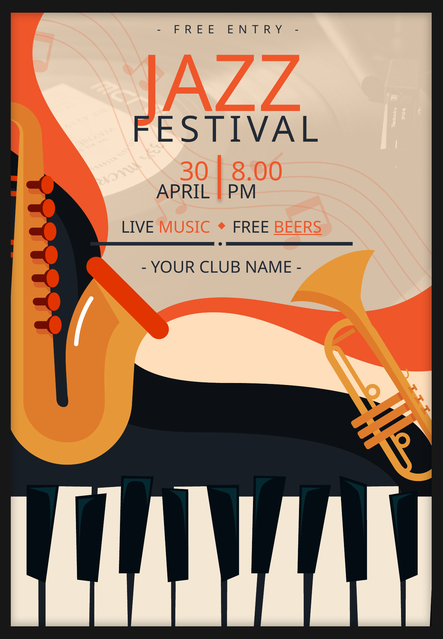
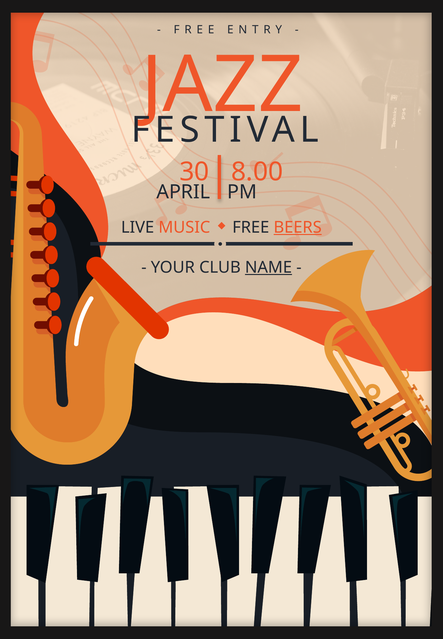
NAME underline: none -> present
